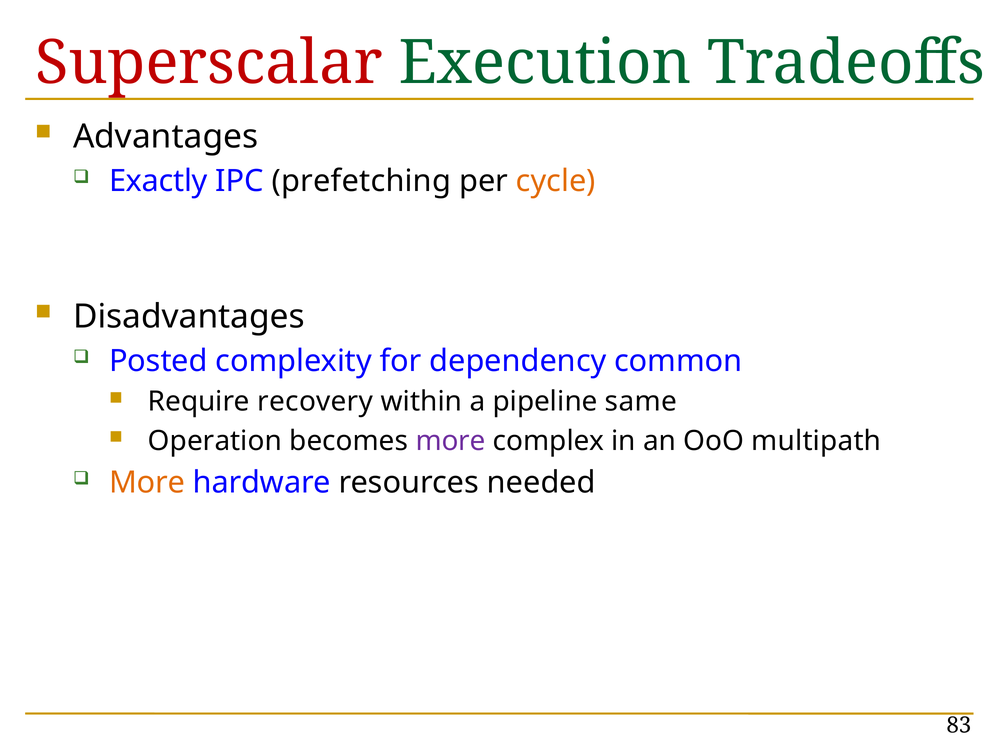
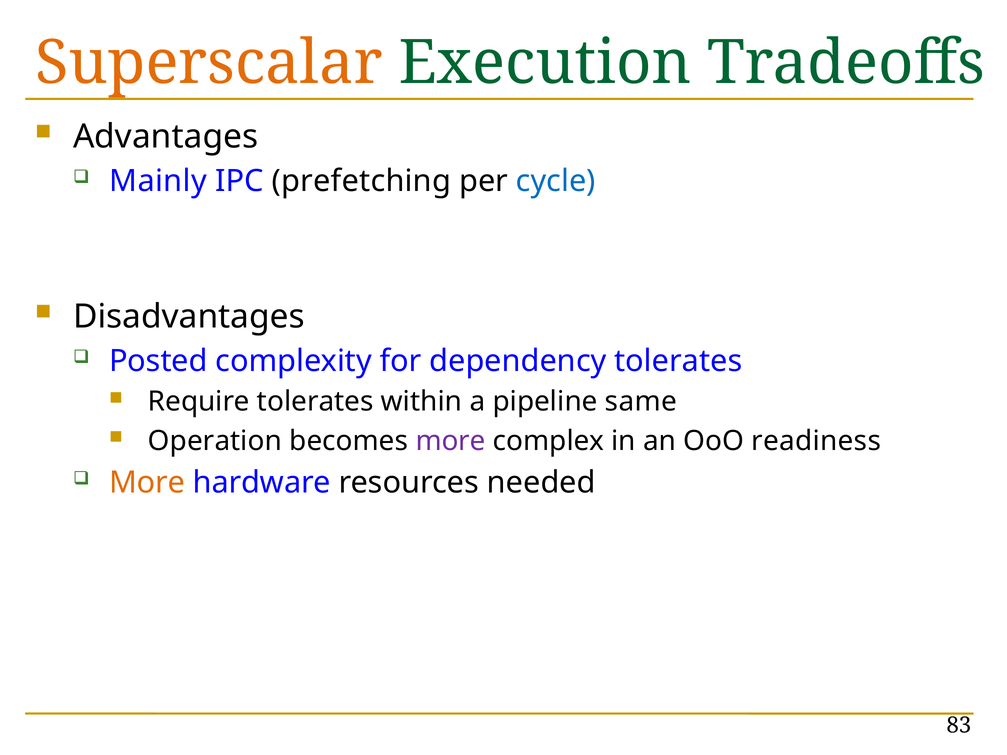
Superscalar colour: red -> orange
Exactly: Exactly -> Mainly
cycle colour: orange -> blue
dependency common: common -> tolerates
Require recovery: recovery -> tolerates
multipath: multipath -> readiness
